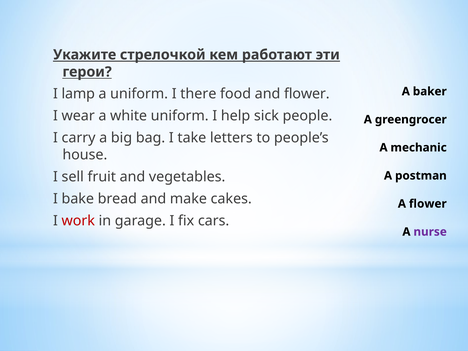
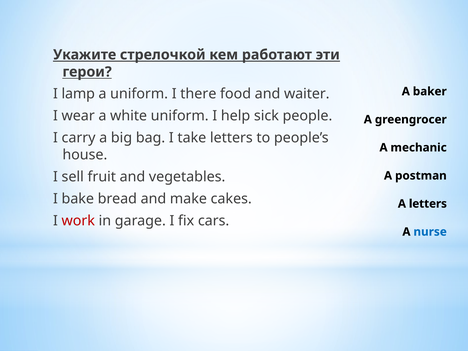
and flower: flower -> waiter
A flower: flower -> letters
nurse colour: purple -> blue
